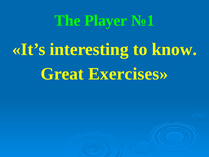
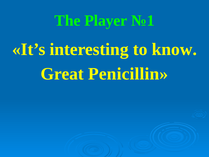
Exercises: Exercises -> Penicillin
